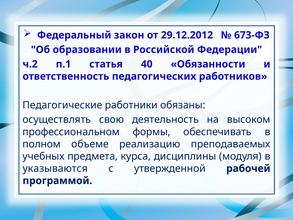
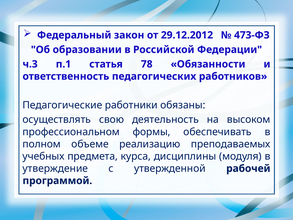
673-ФЗ: 673-ФЗ -> 473-ФЗ
ч.2: ч.2 -> ч.3
40: 40 -> 78
указываются: указываются -> утверждение
